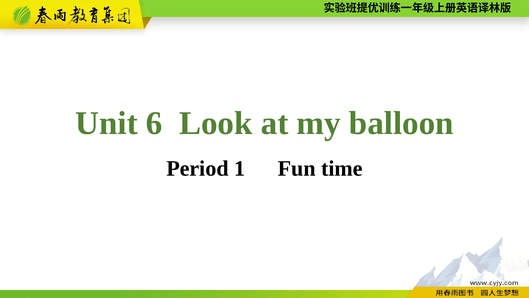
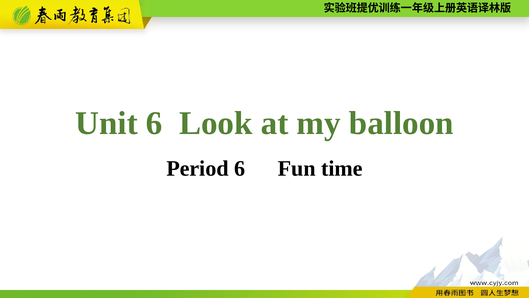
Period 1: 1 -> 6
